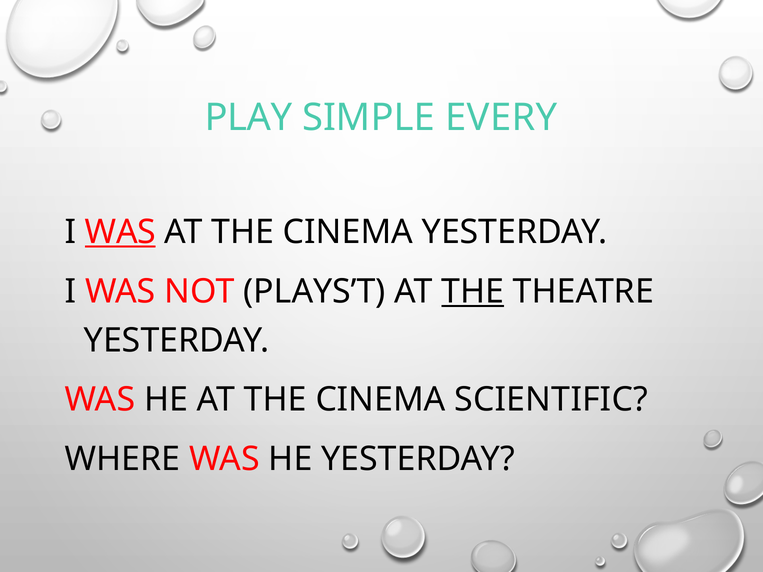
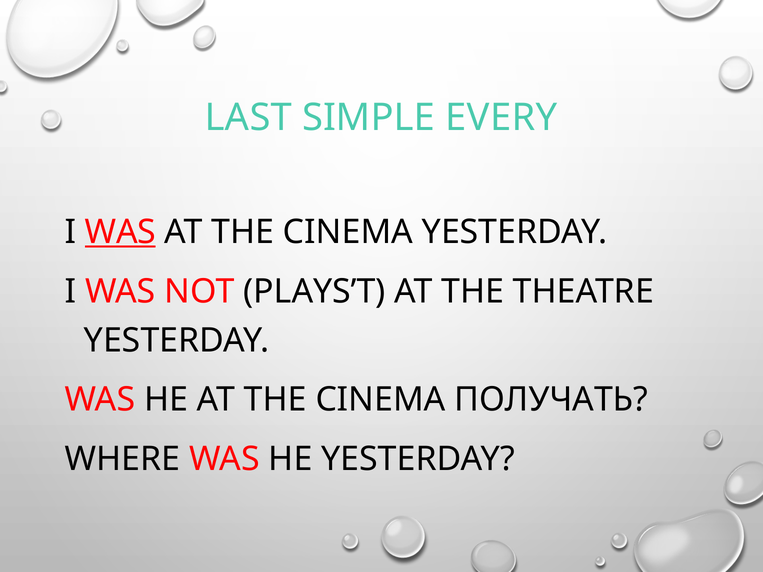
PLAY: PLAY -> LAST
THE at (473, 292) underline: present -> none
SCIENTIFIC: SCIENTIFIC -> ПОЛУЧАТЬ
